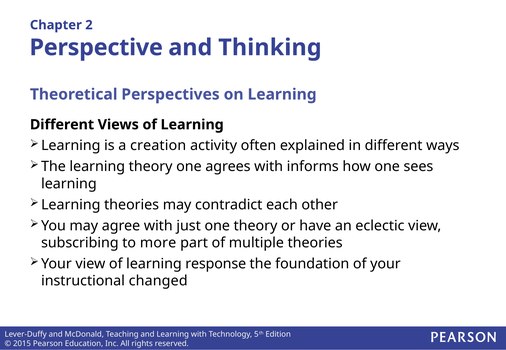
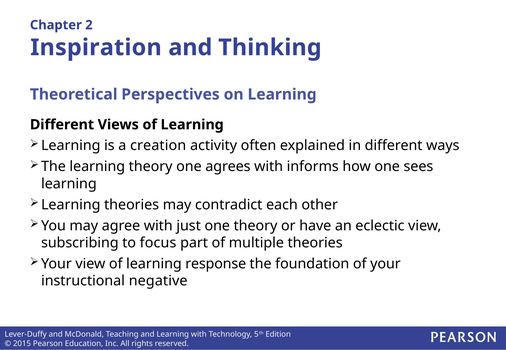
Perspective: Perspective -> Inspiration
more: more -> focus
changed: changed -> negative
